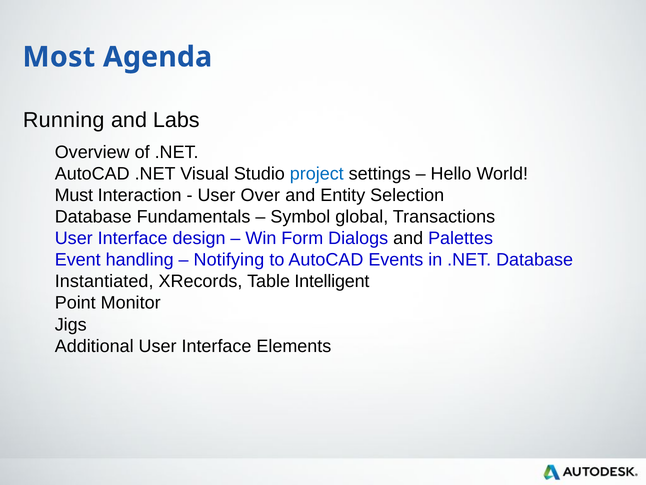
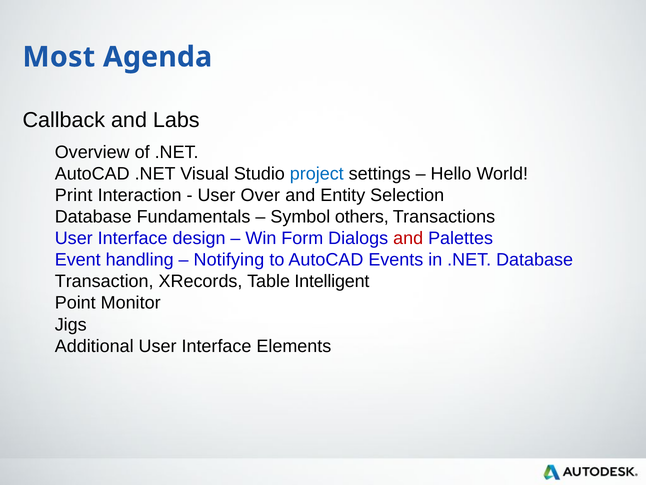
Running: Running -> Callback
Must: Must -> Print
global: global -> others
and at (408, 238) colour: black -> red
Instantiated: Instantiated -> Transaction
